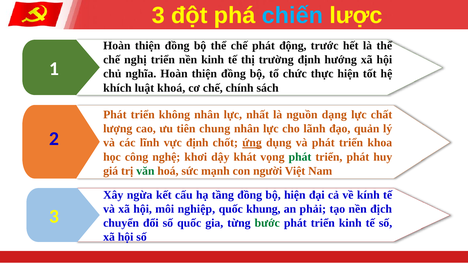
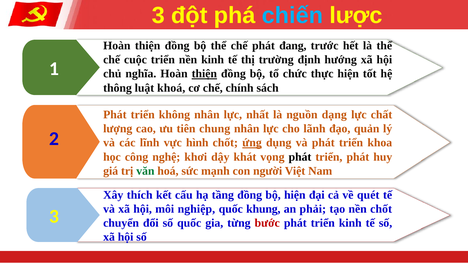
động: động -> đang
nghị: nghị -> cuộc
thiện at (204, 74) underline: none -> present
khích: khích -> thông
vực định: định -> hình
phát at (300, 157) colour: green -> black
ngừa: ngừa -> thích
kính: kính -> quét
nền địch: địch -> chốt
bước colour: green -> red
